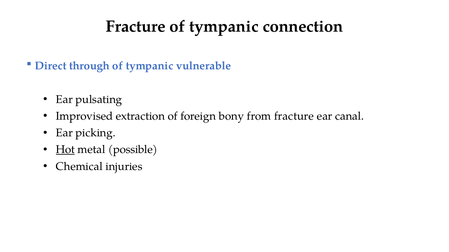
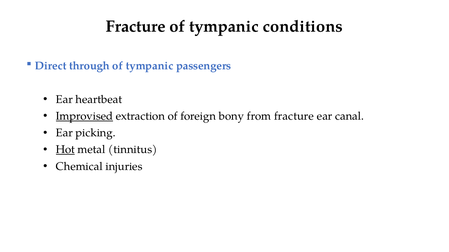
connection: connection -> conditions
vulnerable: vulnerable -> passengers
pulsating: pulsating -> heartbeat
Improvised underline: none -> present
possible: possible -> tinnitus
